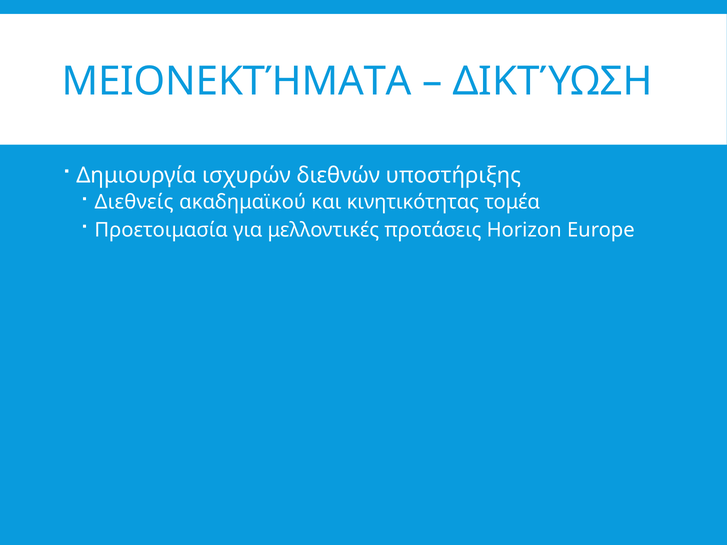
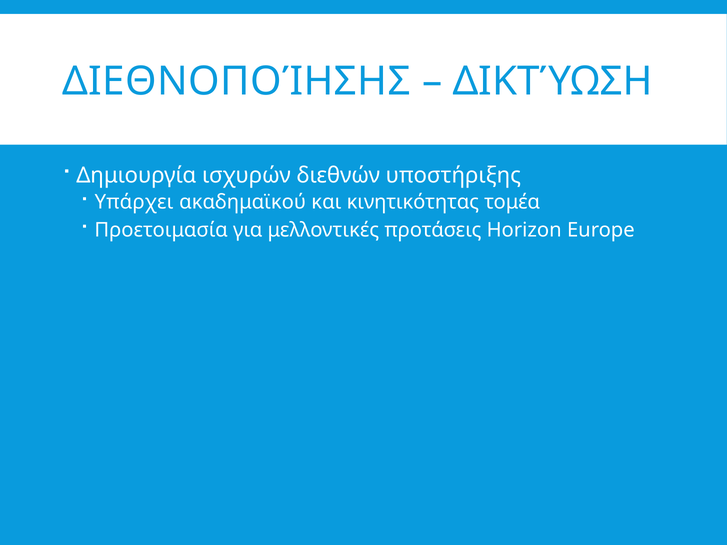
ΜΕΙΟΝΕΚΤΉΜΑΤΑ: ΜΕΙΟΝΕΚΤΉΜΑΤΑ -> ΔΙΕΘΝΟΠΟΊΗΣΗΣ
Διεθνείς: Διεθνείς -> Υπάρχει
